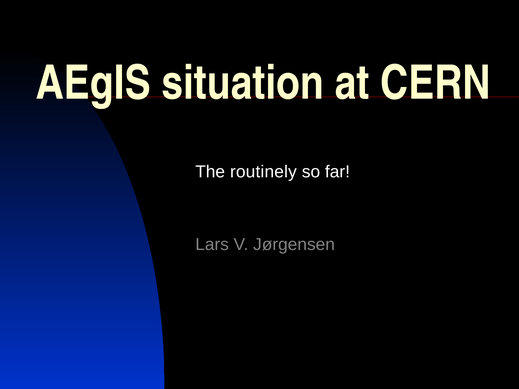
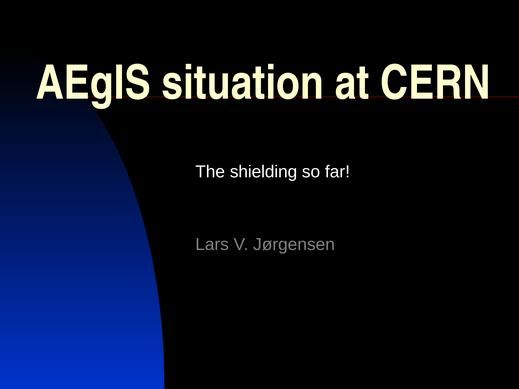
routinely: routinely -> shielding
